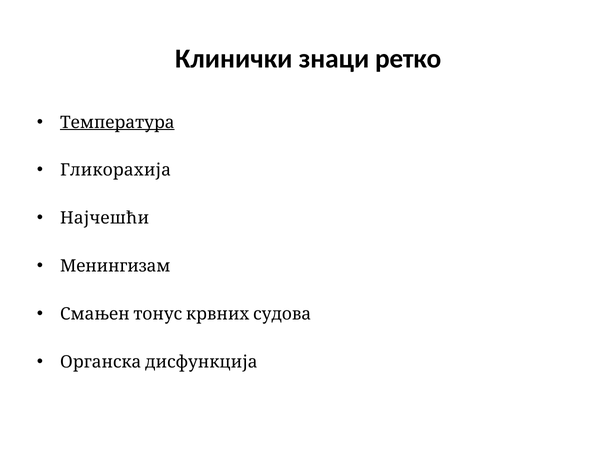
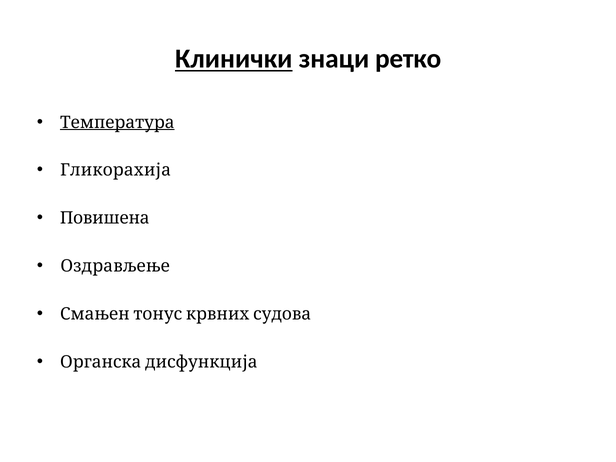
Клинички underline: none -> present
Најчешћи: Најчешћи -> Повишена
Менингизам: Менингизам -> Оздрављење
